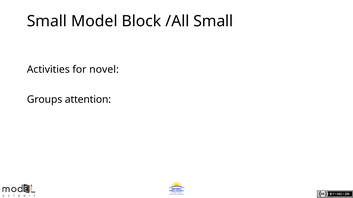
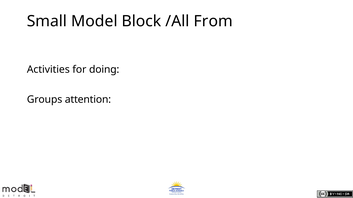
/All Small: Small -> From
novel: novel -> doing
